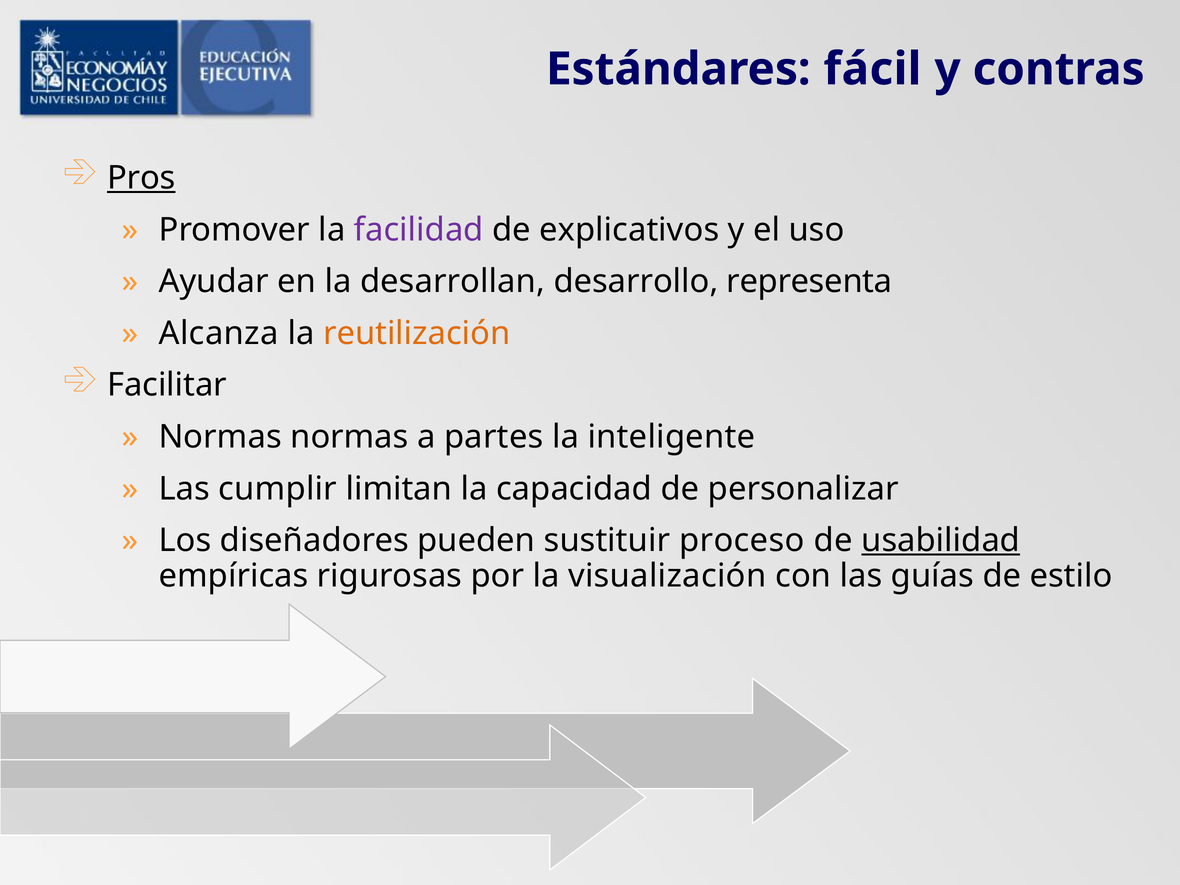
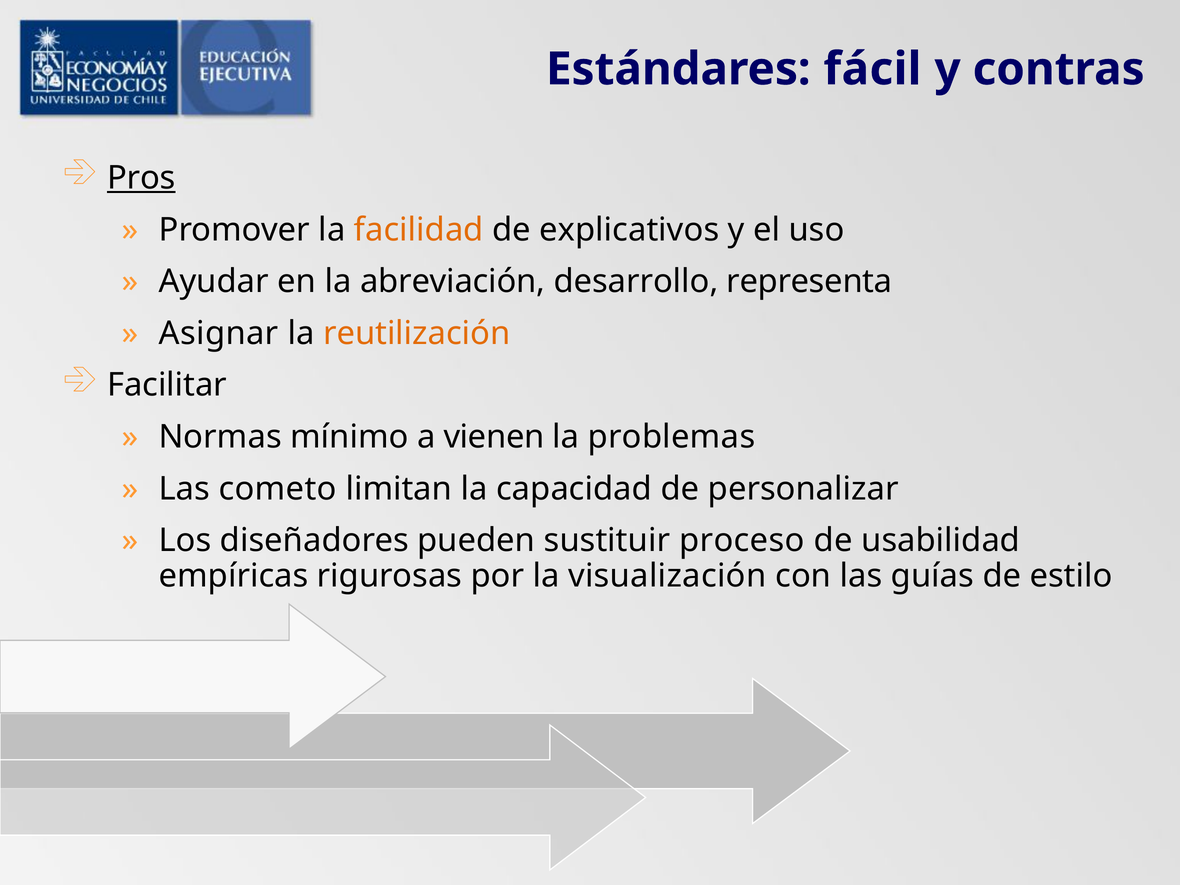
facilidad colour: purple -> orange
desarrollan: desarrollan -> abreviación
Alcanza: Alcanza -> Asignar
Normas normas: normas -> mínimo
partes: partes -> vienen
inteligente: inteligente -> problemas
cumplir: cumplir -> cometo
usabilidad underline: present -> none
